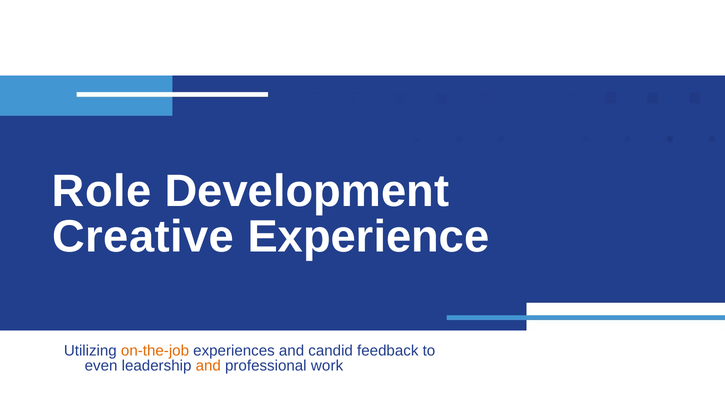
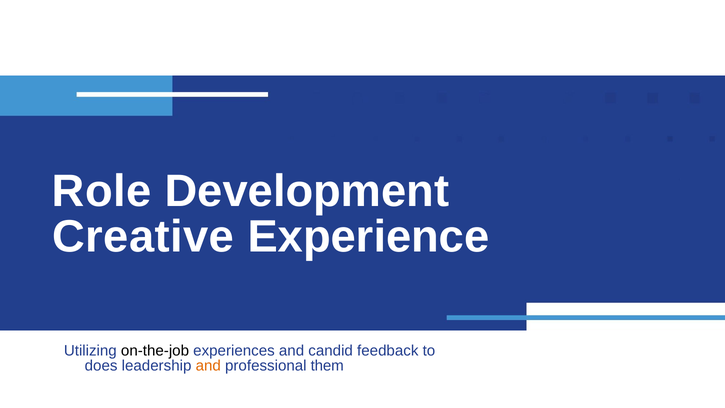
on-the-job colour: orange -> black
even: even -> does
work: work -> them
